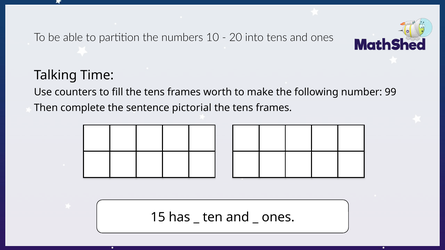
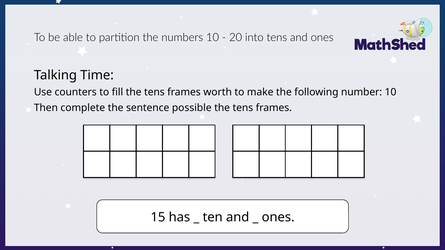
number 99: 99 -> 10
pictorial: pictorial -> possible
